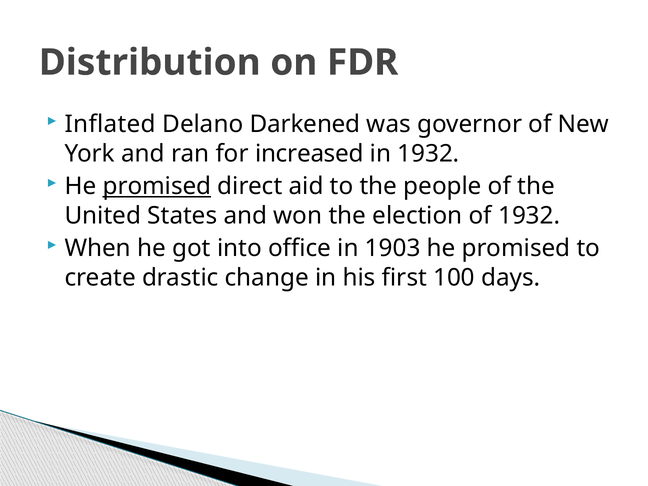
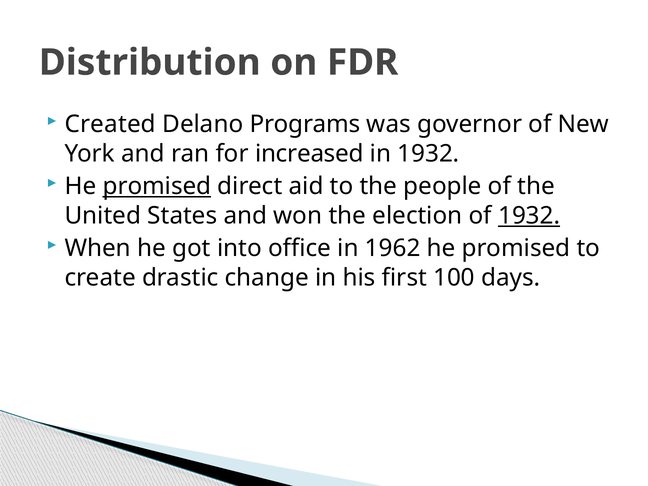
Inflated: Inflated -> Created
Darkened: Darkened -> Programs
1932 at (529, 216) underline: none -> present
1903: 1903 -> 1962
